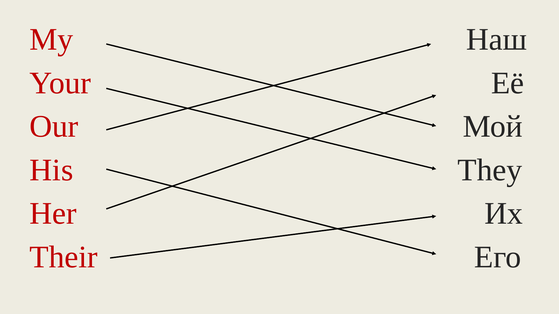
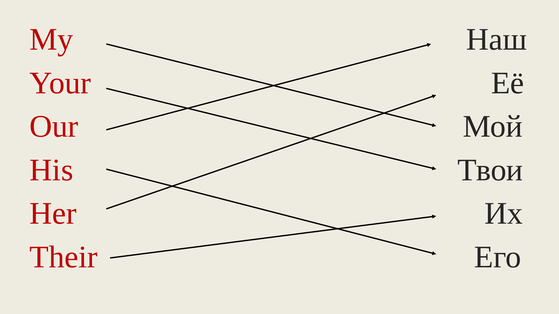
They: They -> Твои
